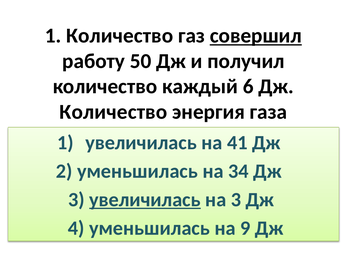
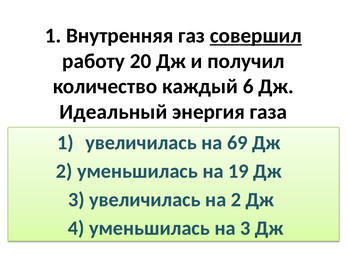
1 Количество: Количество -> Внутренняя
50: 50 -> 20
Количество at (113, 112): Количество -> Идеальный
41: 41 -> 69
34: 34 -> 19
увеличилась at (145, 200) underline: present -> none
на 3: 3 -> 2
на 9: 9 -> 3
